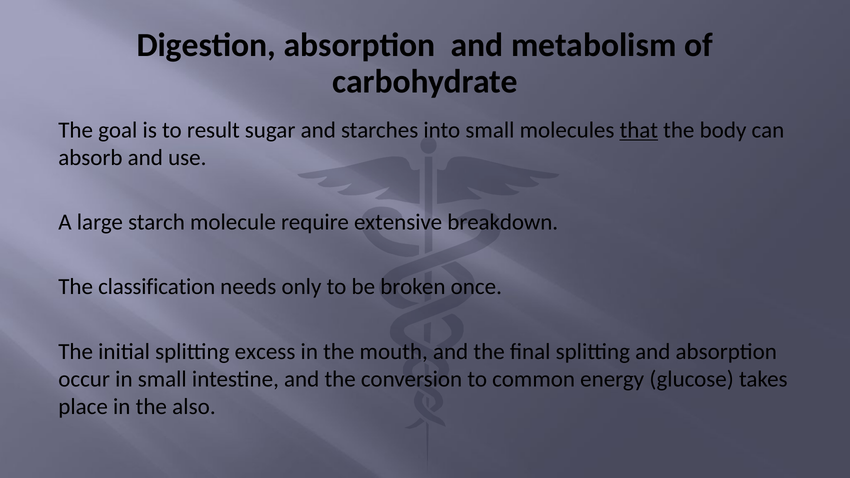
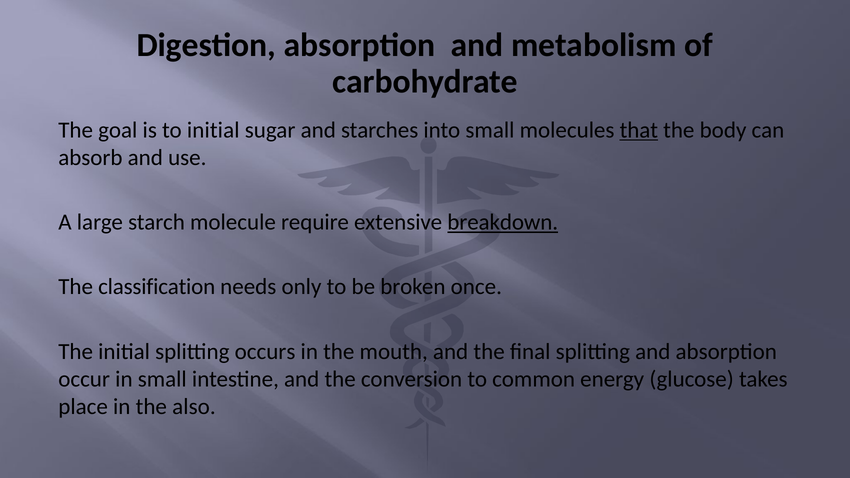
to result: result -> initial
breakdown underline: none -> present
excess: excess -> occurs
